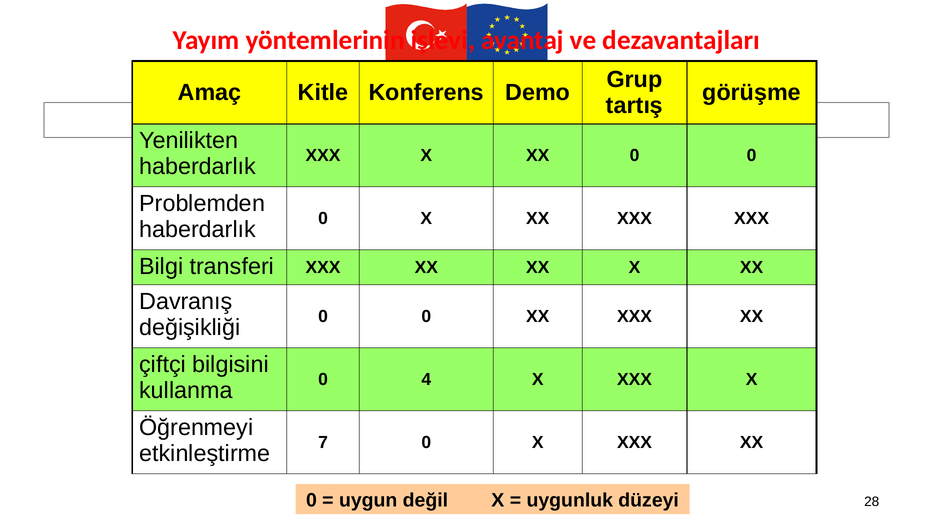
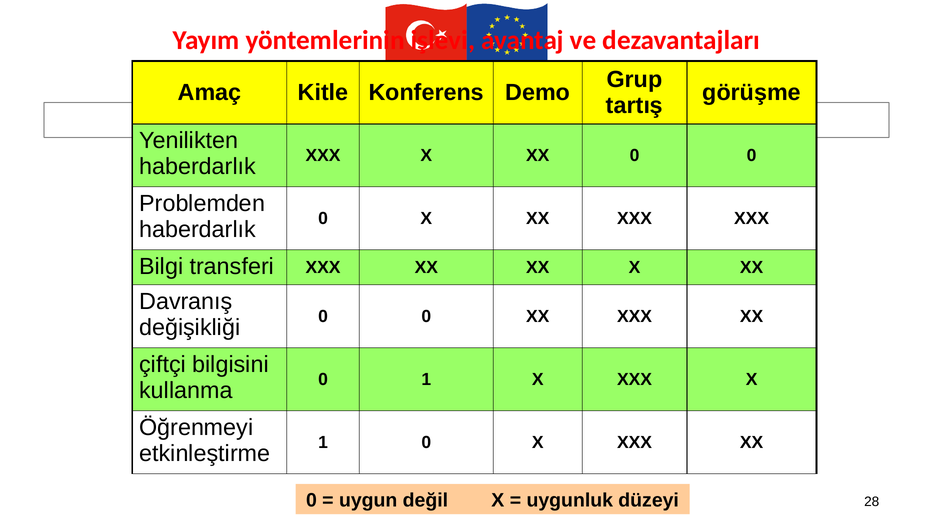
0 4: 4 -> 1
etkinleştirme 7: 7 -> 1
